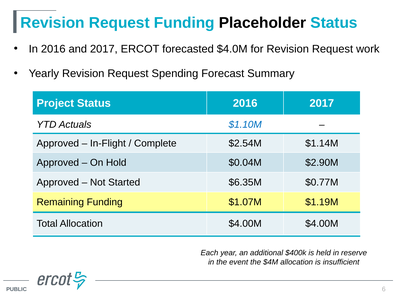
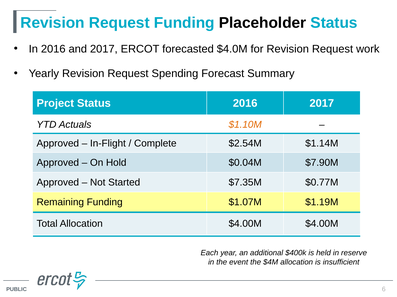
$1.10M colour: blue -> orange
$2.90M: $2.90M -> $7.90M
$6.35M: $6.35M -> $7.35M
